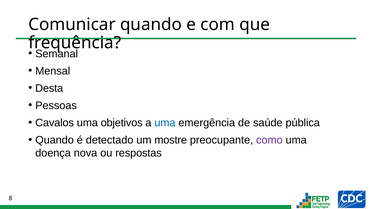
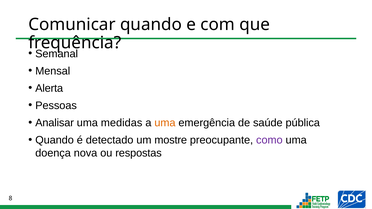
Desta: Desta -> Alerta
Cavalos: Cavalos -> Analisar
objetivos: objetivos -> medidas
uma at (165, 123) colour: blue -> orange
